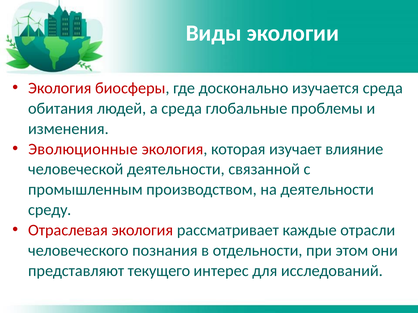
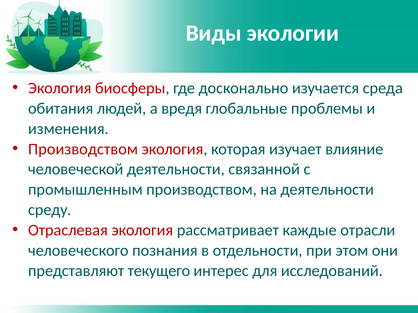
а среда: среда -> вредя
Эволюционные at (83, 149): Эволюционные -> Производством
